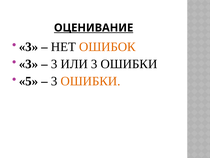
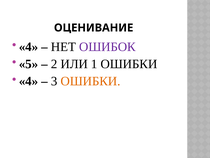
ОЦЕНИВАНИЕ underline: present -> none
3 at (28, 47): 3 -> 4
ОШИБОК colour: orange -> purple
3 at (28, 64): 3 -> 5
3 at (54, 64): 3 -> 2
ИЛИ 3: 3 -> 1
5 at (28, 81): 5 -> 4
